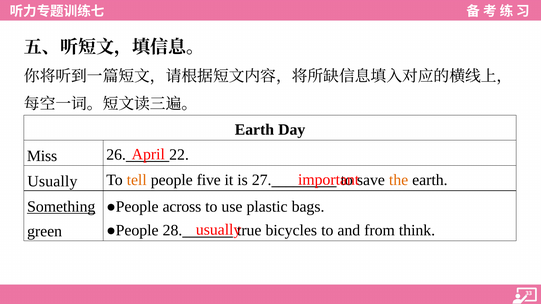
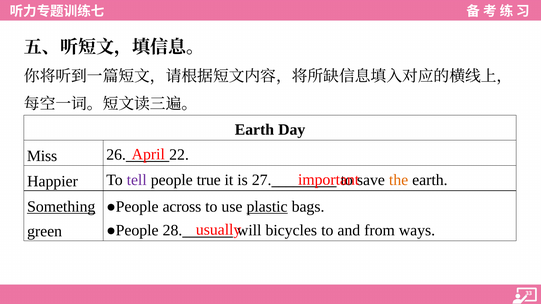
Usually at (52, 181): Usually -> Happier
tell colour: orange -> purple
five: five -> true
plastic underline: none -> present
true: true -> will
think: think -> ways
